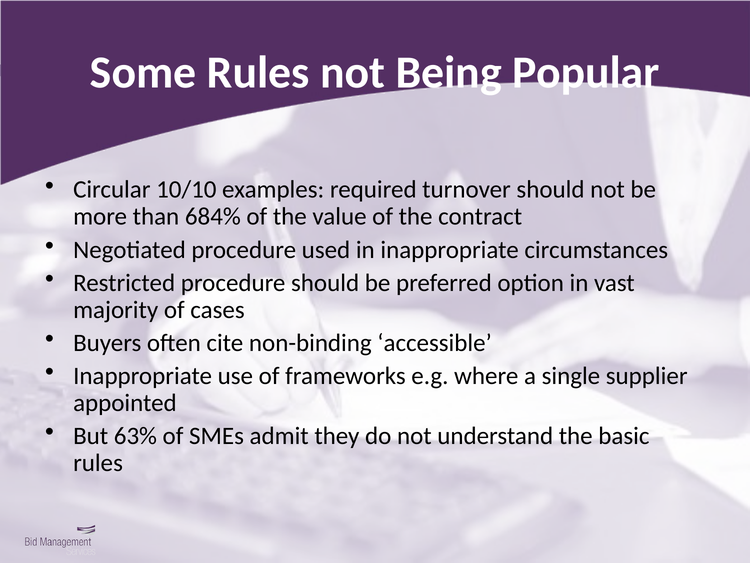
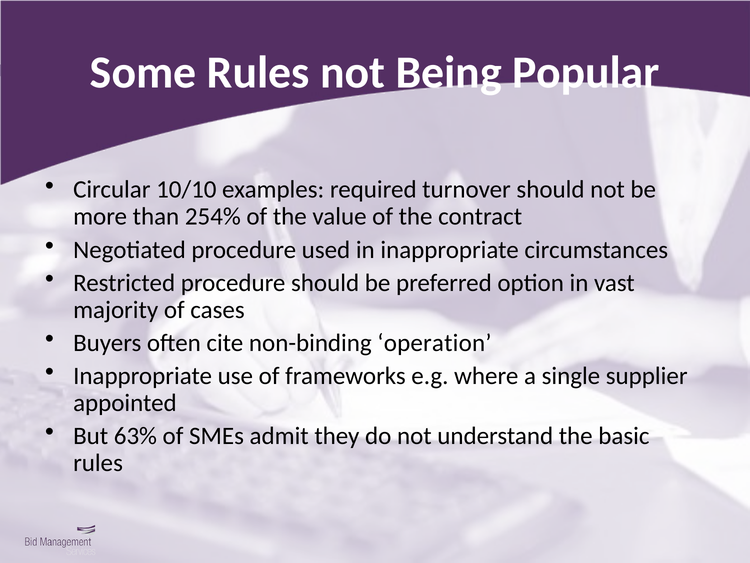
684%: 684% -> 254%
accessible: accessible -> operation
